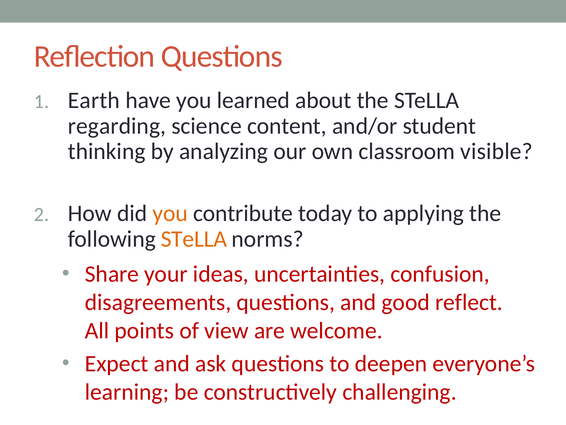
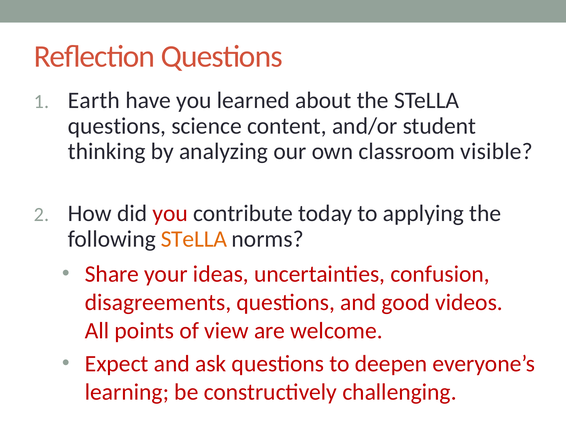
regarding at (117, 126): regarding -> questions
you at (170, 213) colour: orange -> red
reflect: reflect -> videos
